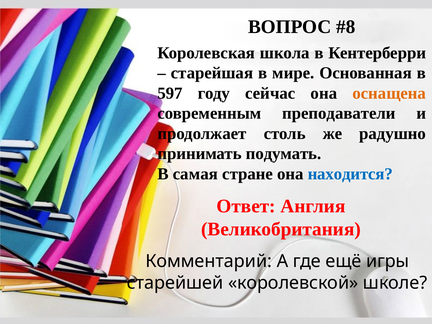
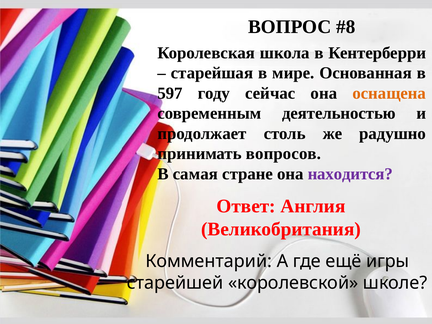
преподаватели: преподаватели -> деятельностью
подумать: подумать -> вопросов
находится colour: blue -> purple
